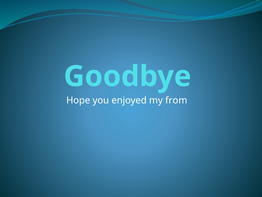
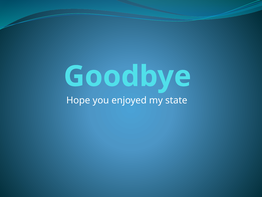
from: from -> state
